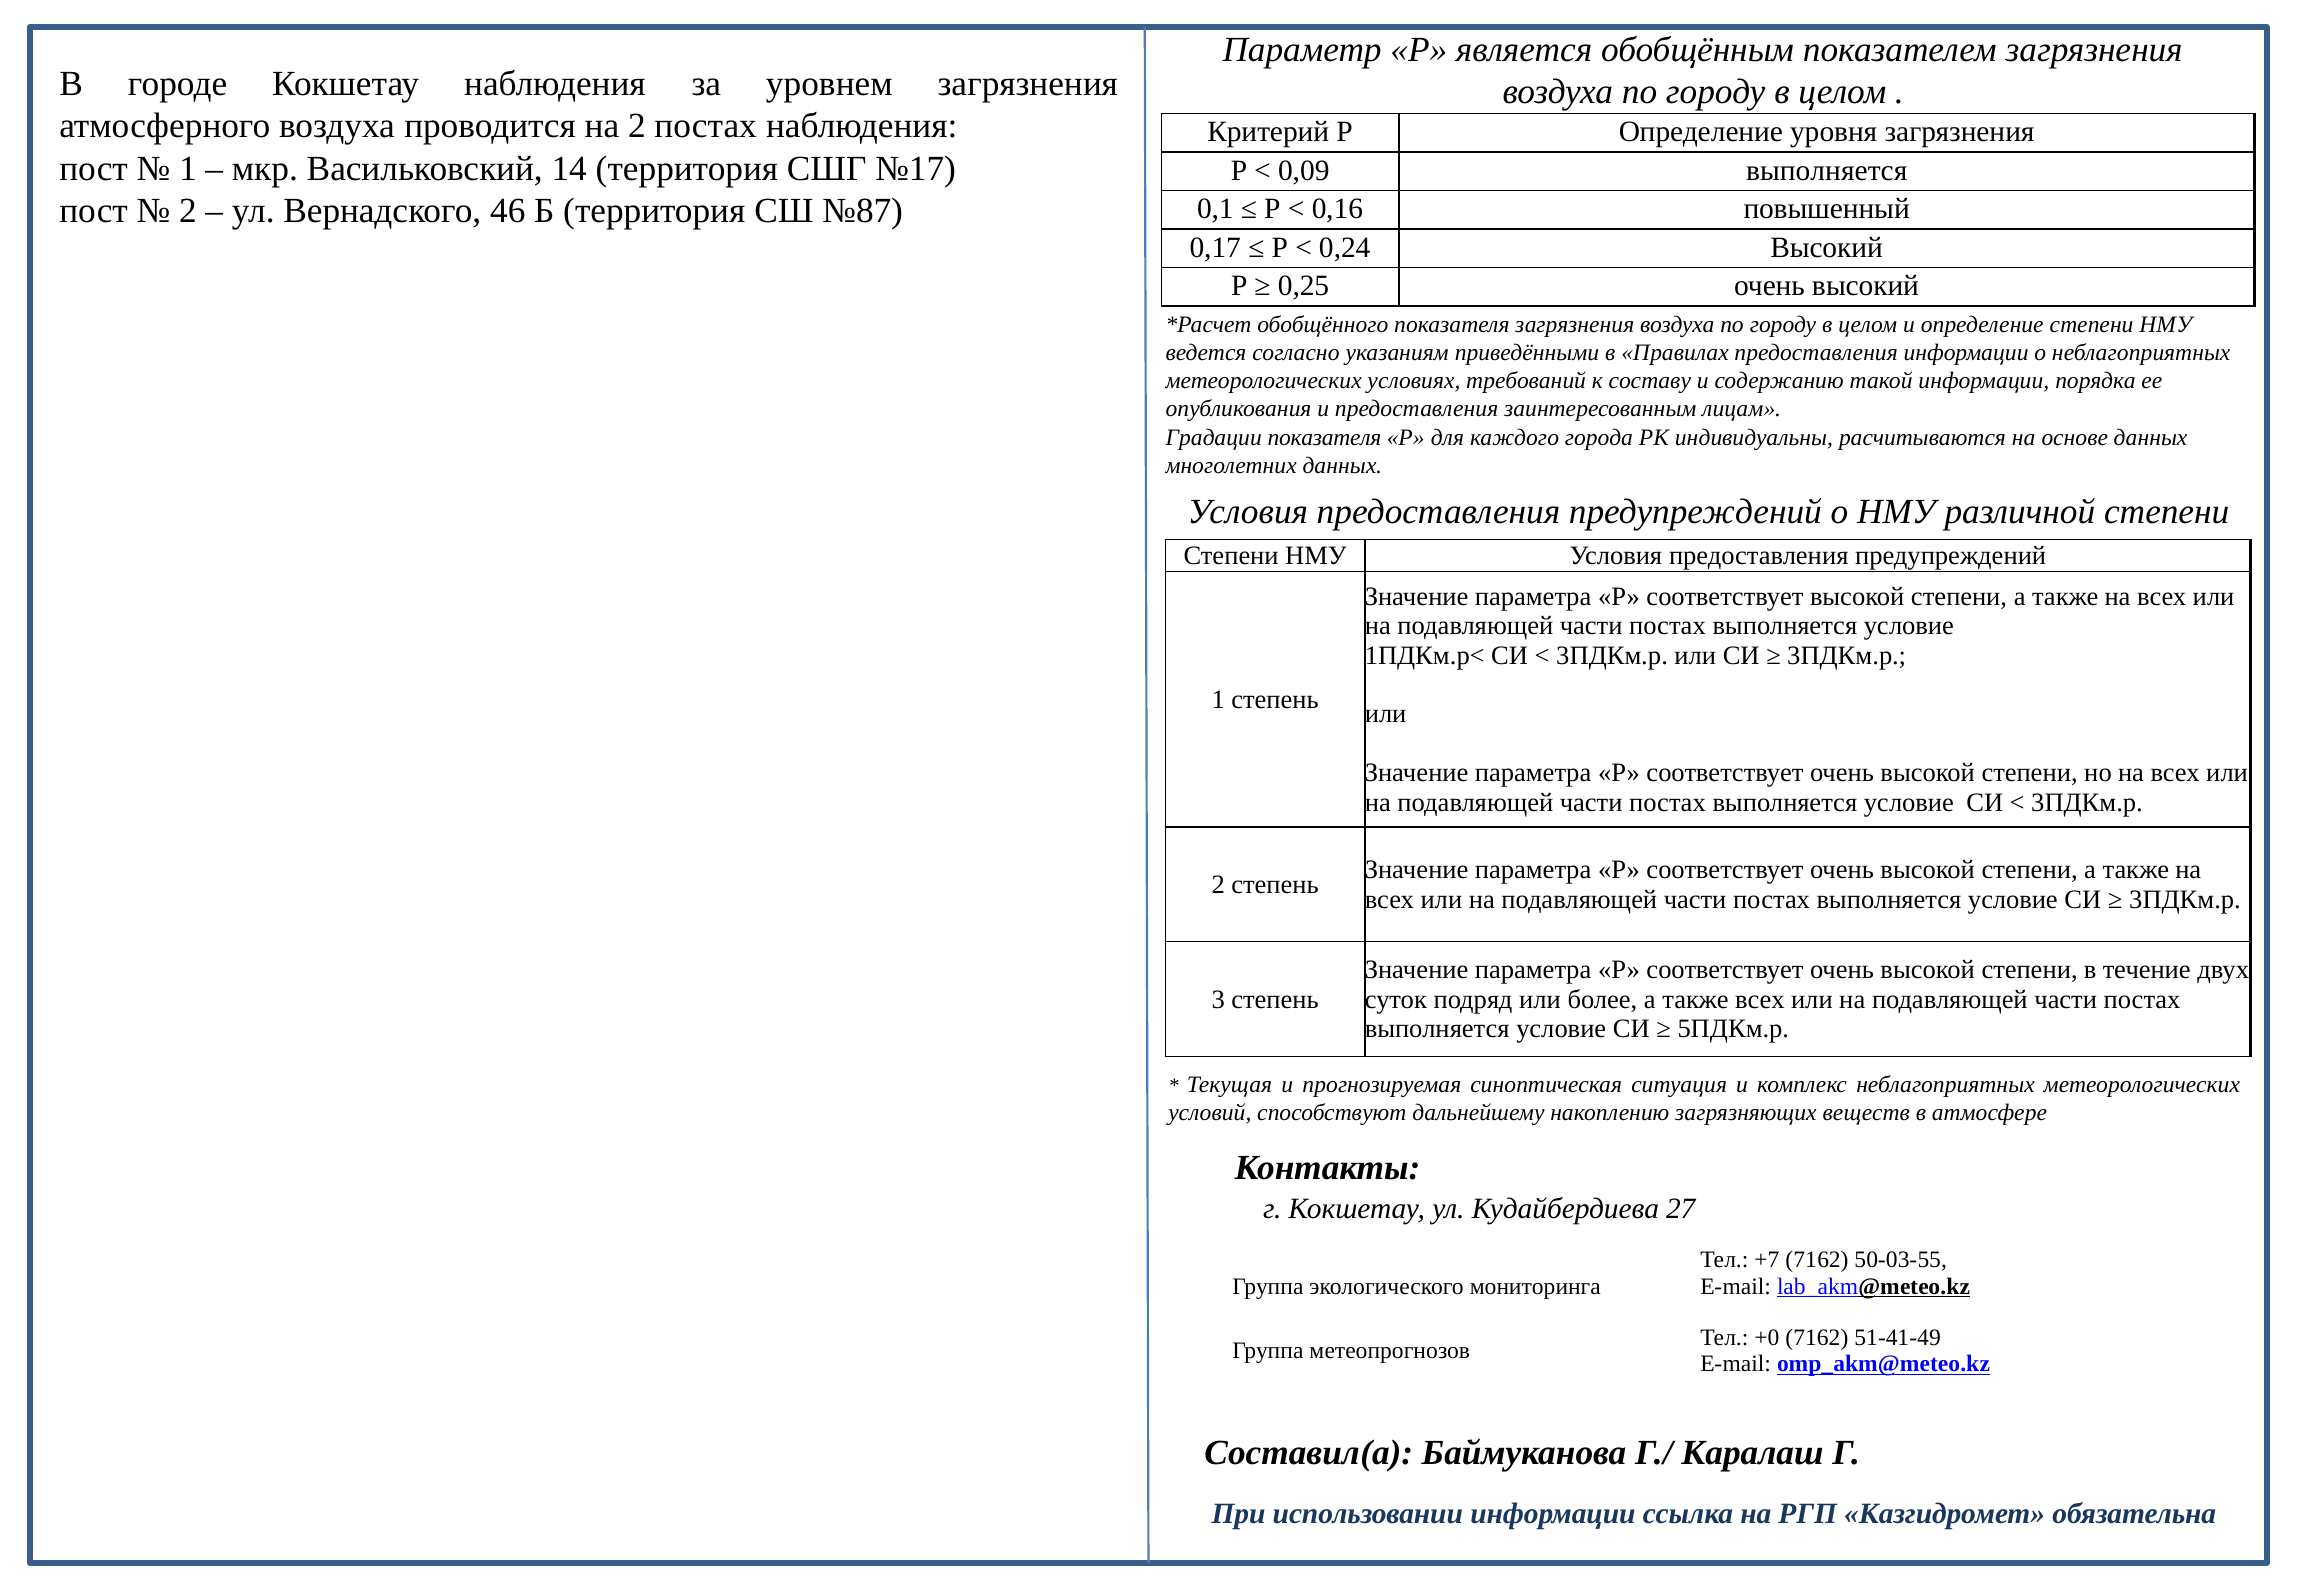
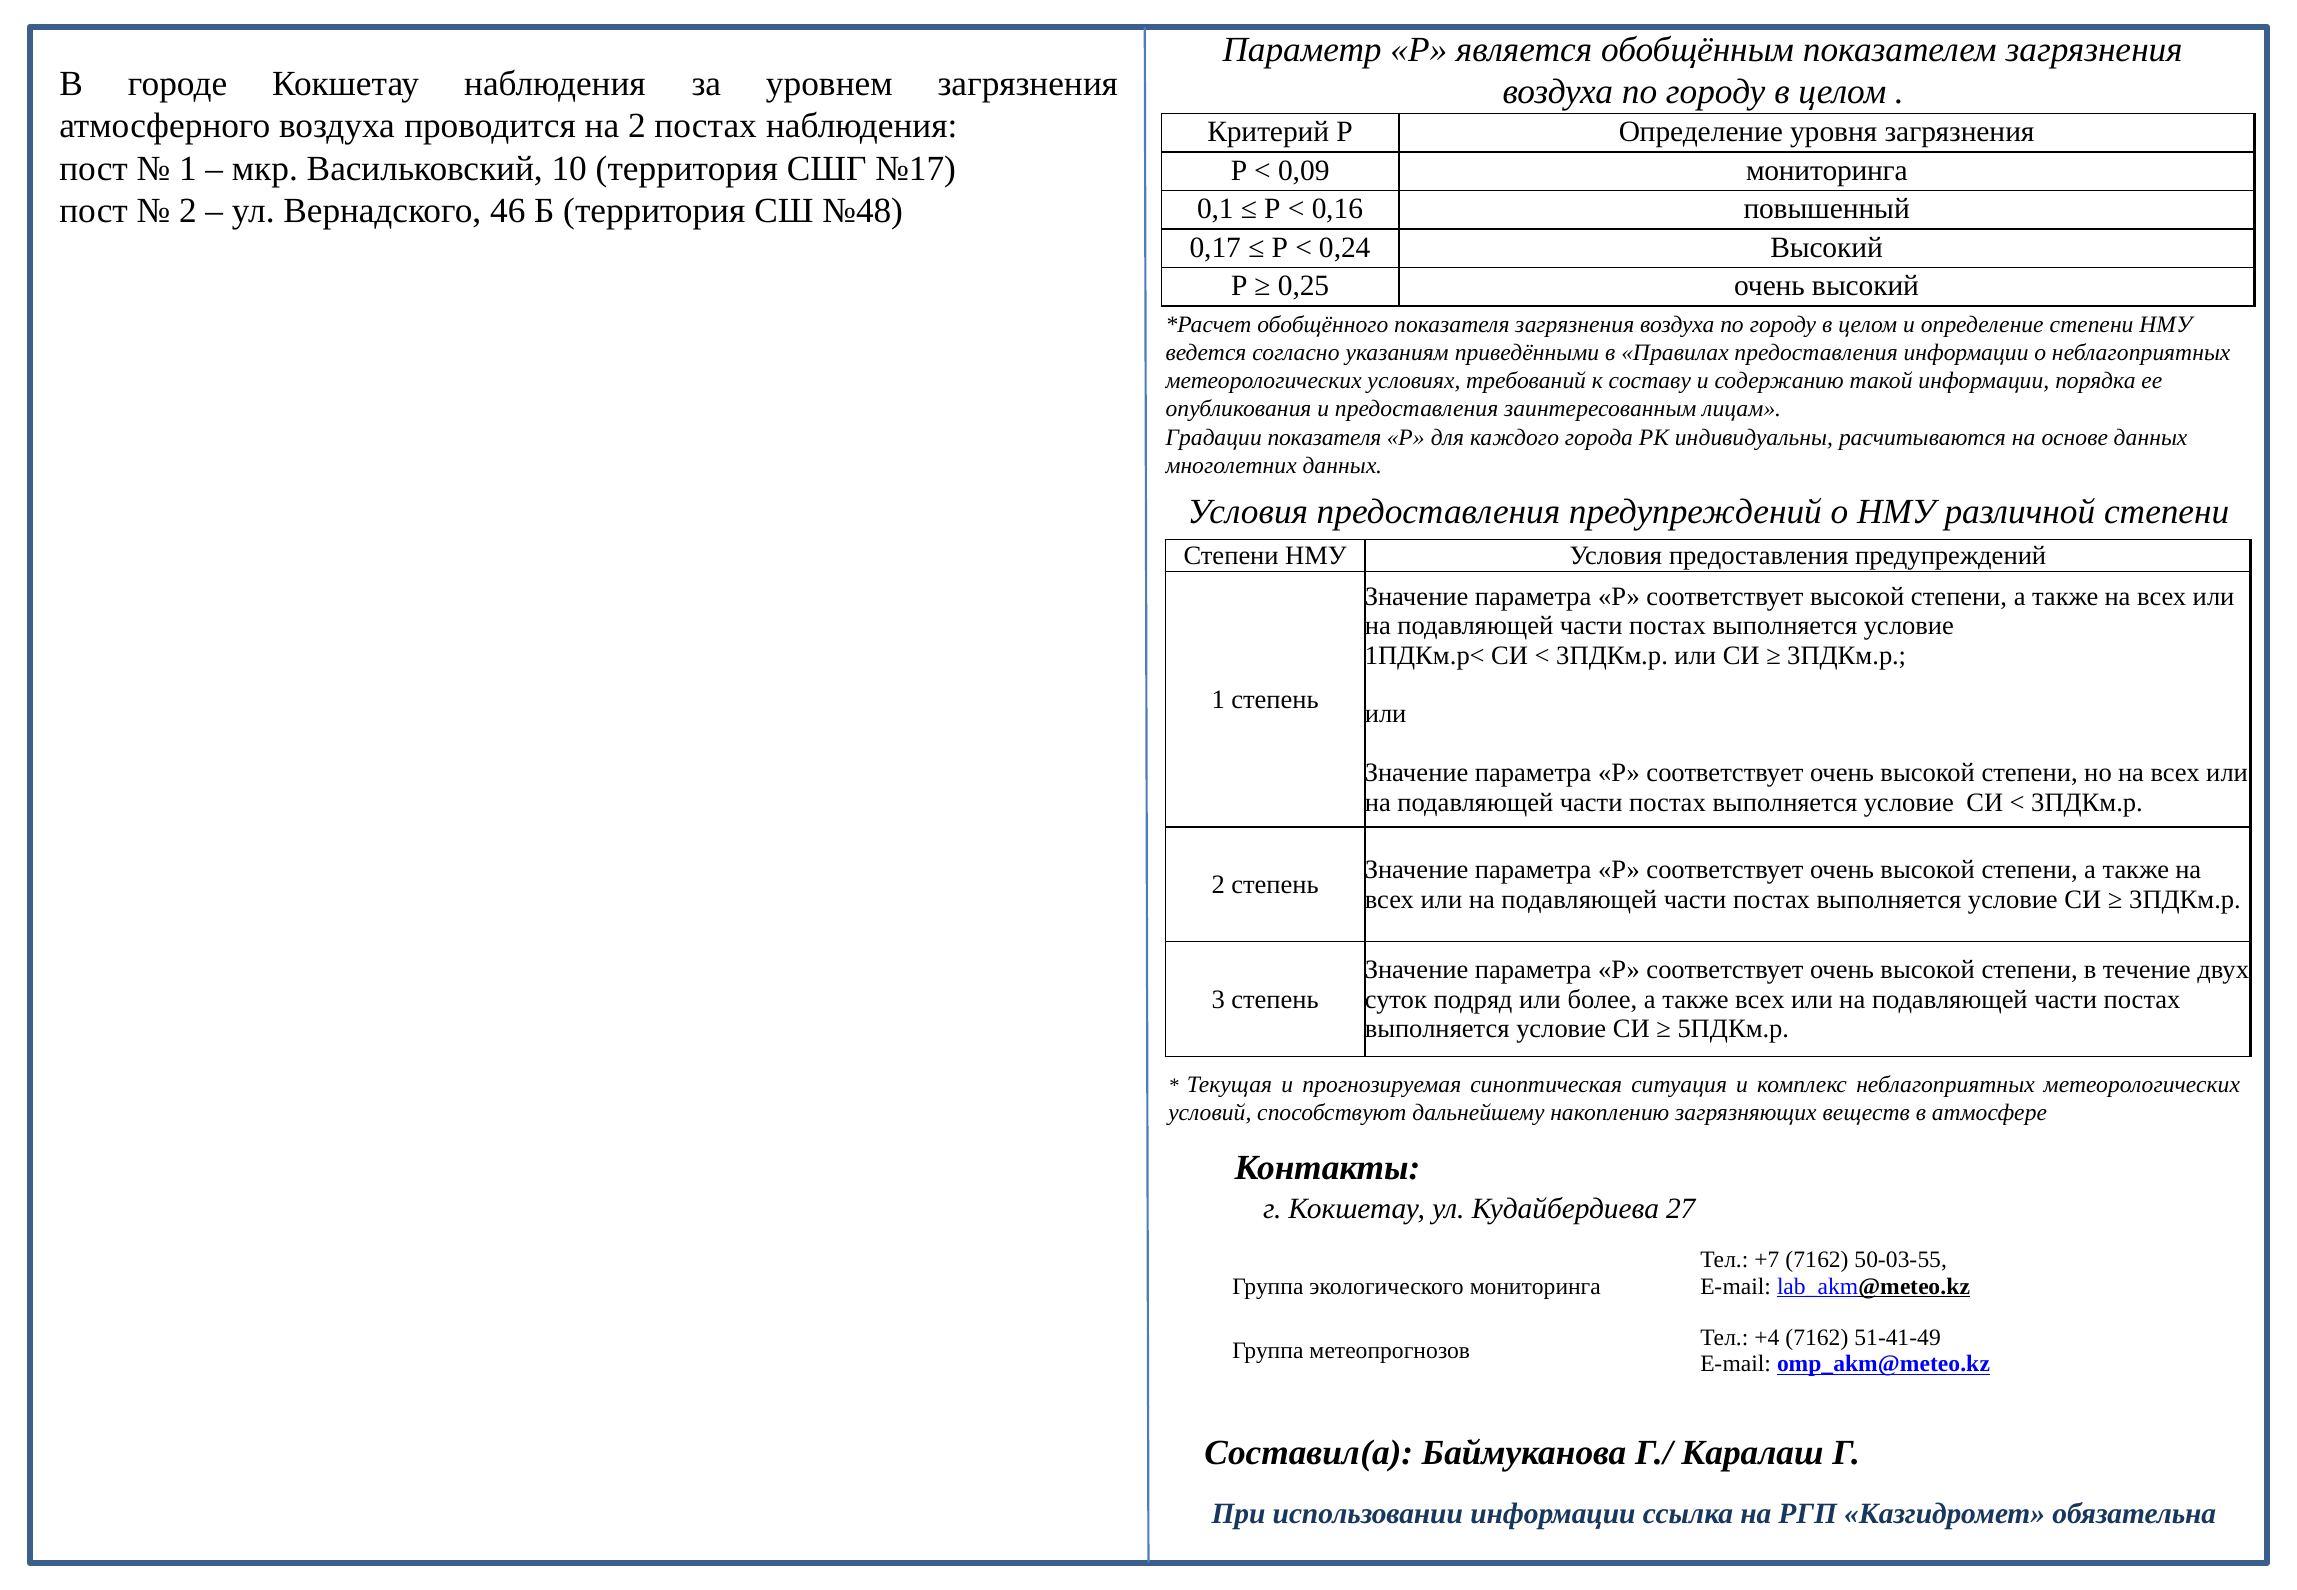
14: 14 -> 10
0,09 выполняется: выполняется -> мониторинга
№87: №87 -> №48
+0: +0 -> +4
